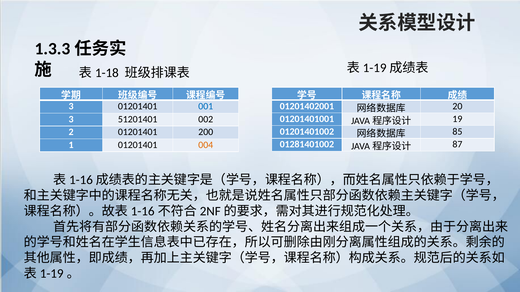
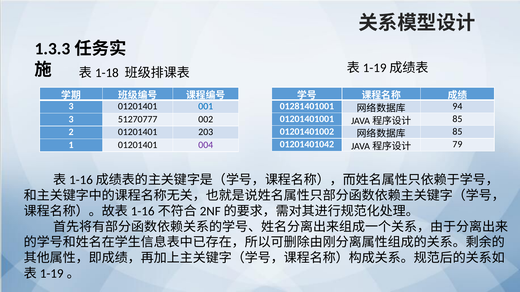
01201402001: 01201402001 -> 01281401001
20: 20 -> 94
19 at (457, 119): 19 -> 85
51201401: 51201401 -> 51270777
200: 200 -> 203
01281401002: 01281401002 -> 01201401042
87: 87 -> 79
004 colour: orange -> purple
